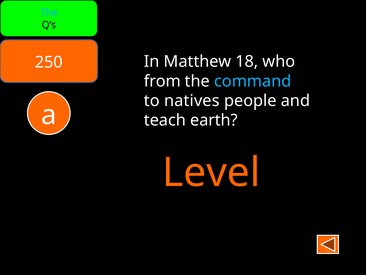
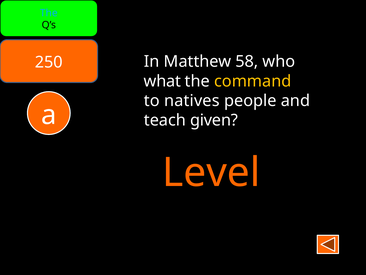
18: 18 -> 58
from: from -> what
command colour: light blue -> yellow
earth: earth -> given
